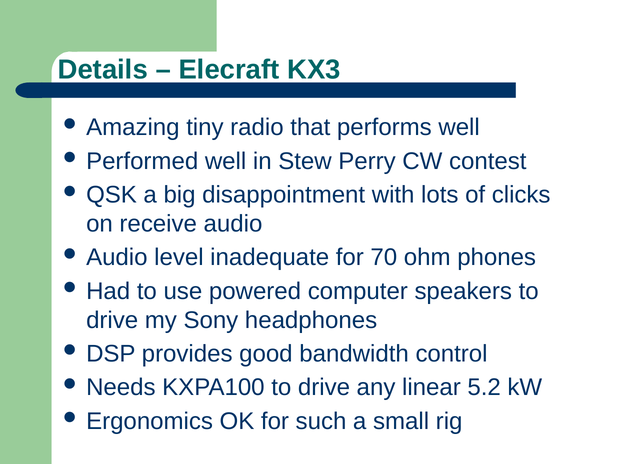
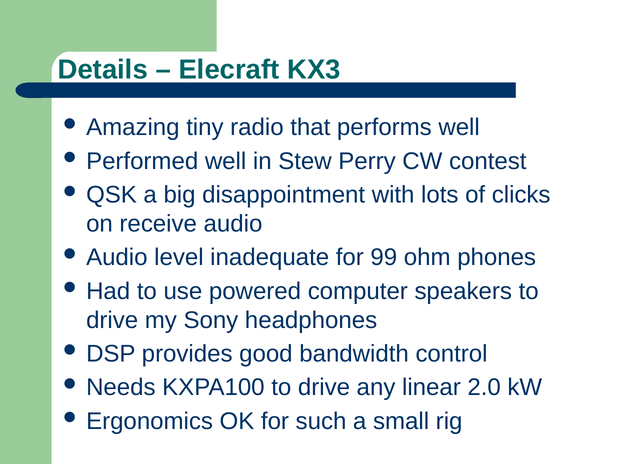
70: 70 -> 99
5.2: 5.2 -> 2.0
